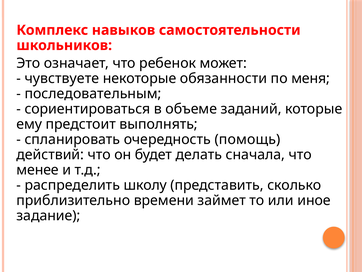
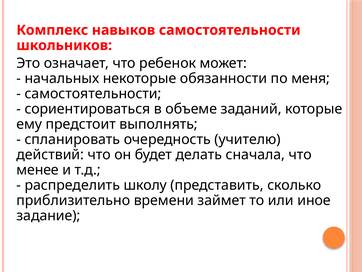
чувствуете: чувствуете -> начальных
последовательным at (93, 94): последовательным -> самостоятельности
помощь: помощь -> учителю
